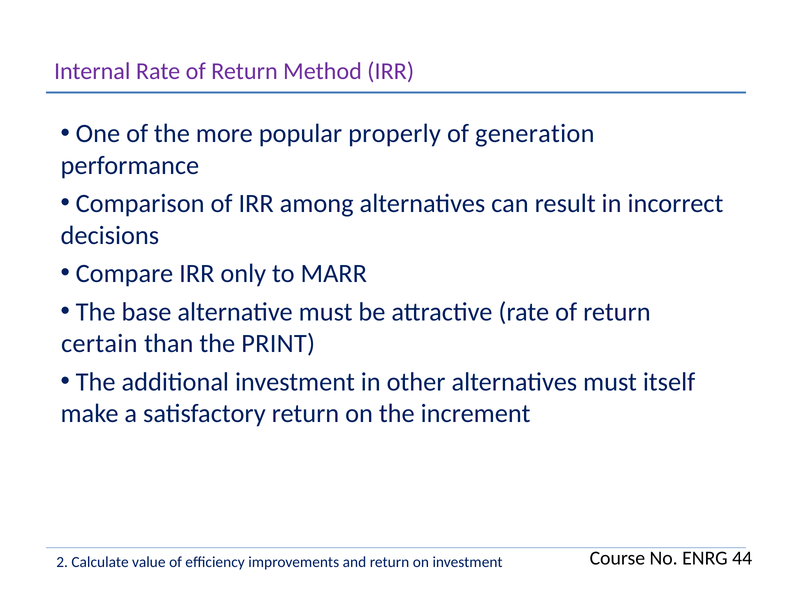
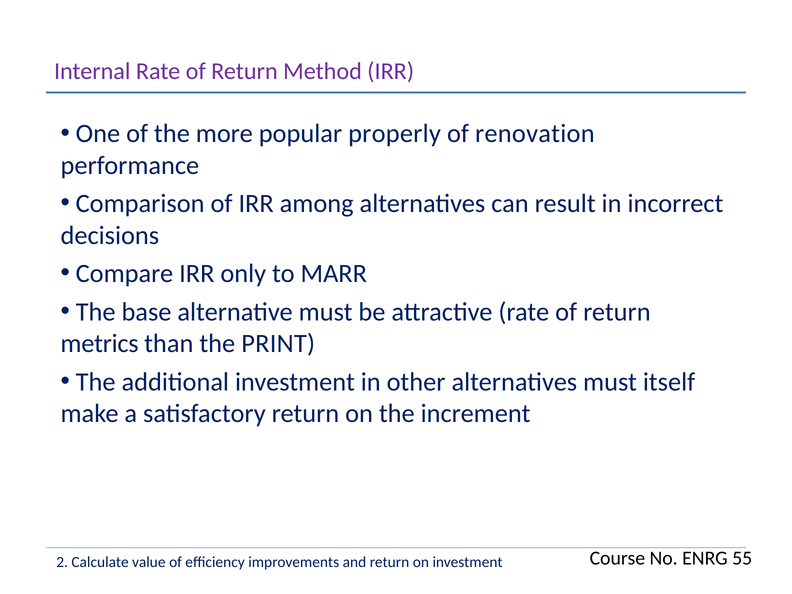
generation: generation -> renovation
certain: certain -> metrics
44: 44 -> 55
